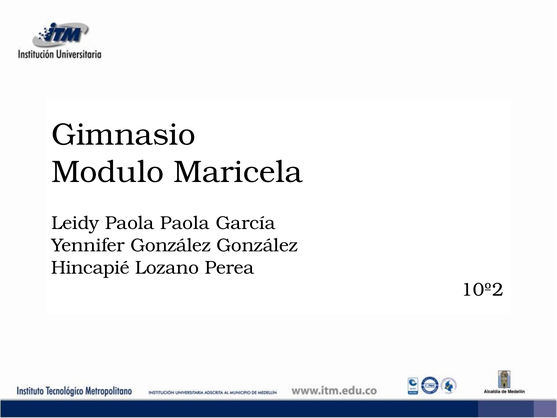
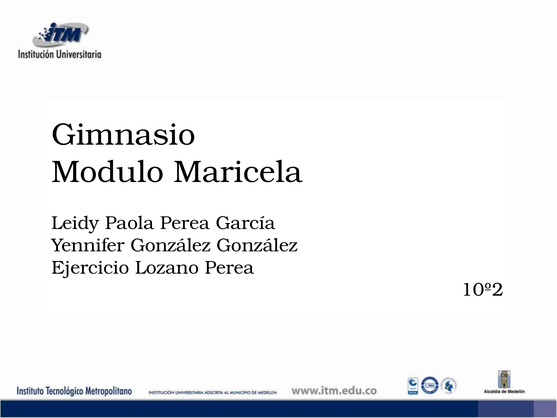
Paola Paola: Paola -> Perea
Hincapié: Hincapié -> Ejercicio
